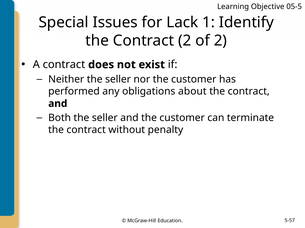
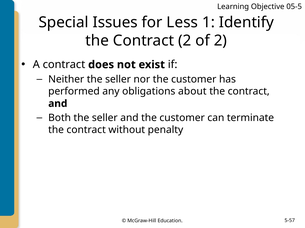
Lack: Lack -> Less
